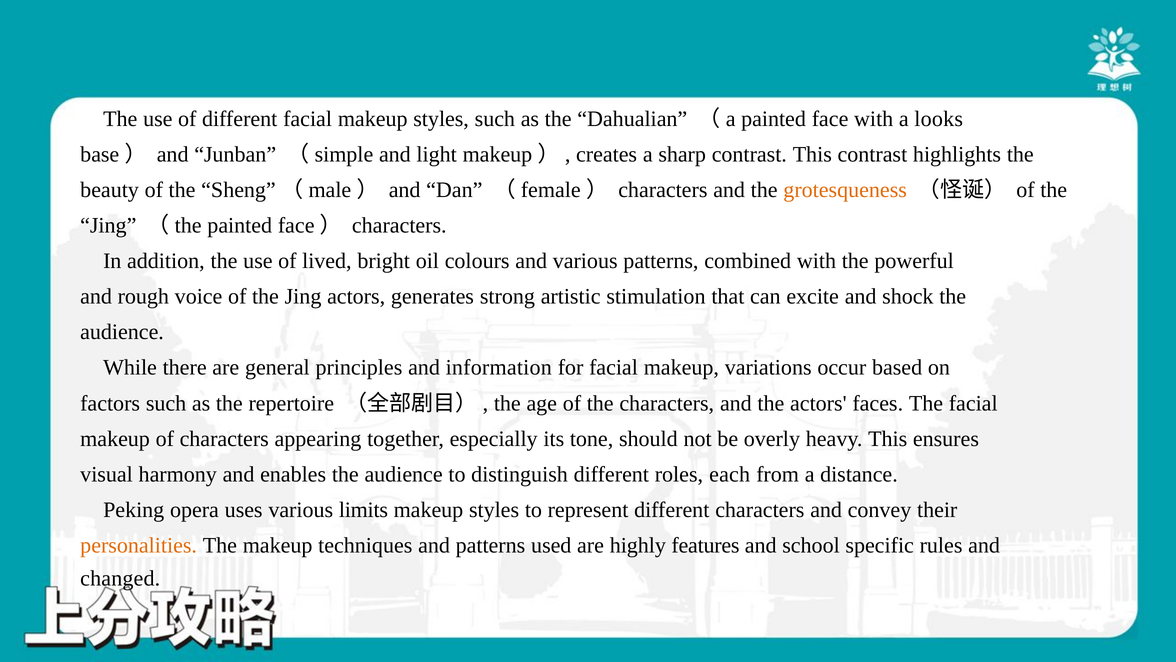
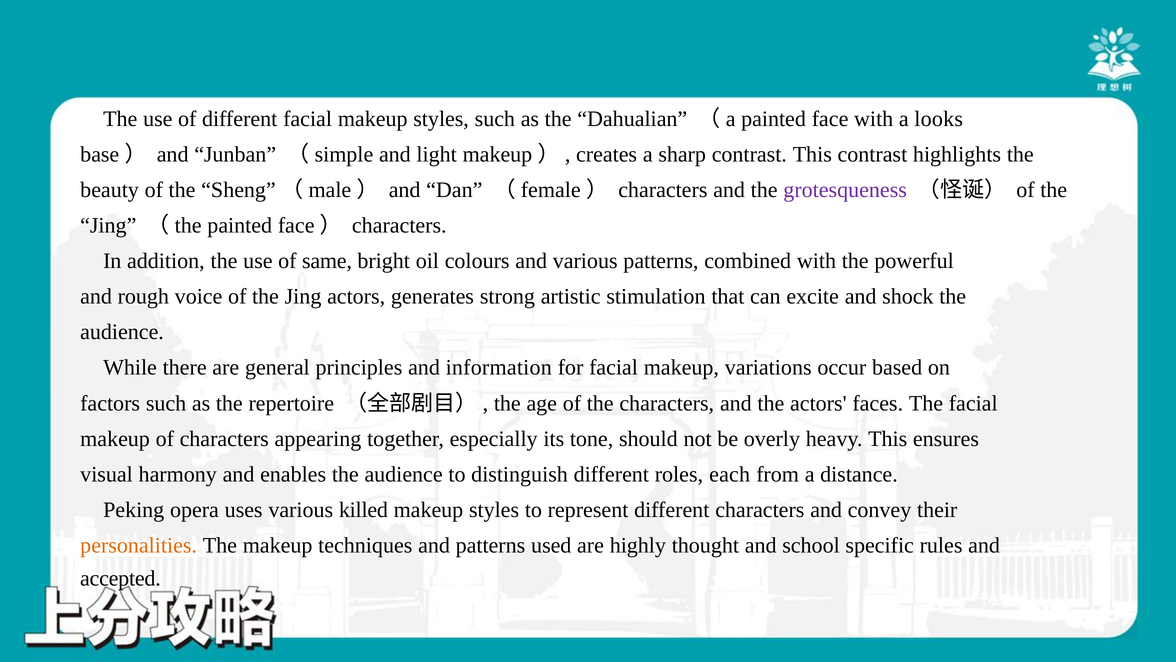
grotesqueness colour: orange -> purple
lived: lived -> same
limits: limits -> killed
features: features -> thought
changed: changed -> accepted
